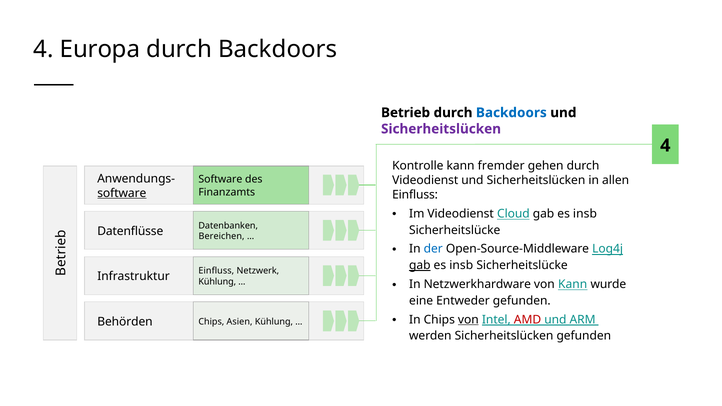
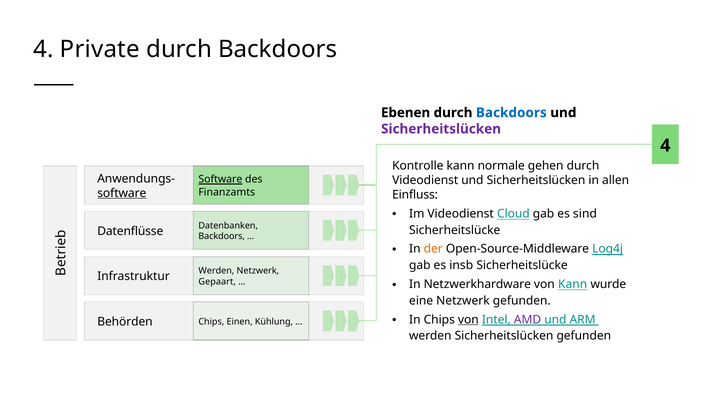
Europa: Europa -> Private
Betrieb: Betrieb -> Ebenen
fremder: fremder -> normale
Software at (220, 179) underline: none -> present
insb at (585, 214): insb -> sind
Bereichen at (222, 236): Bereichen -> Backdoors
der colour: blue -> orange
gab at (420, 265) underline: present -> none
Einfluss at (216, 271): Einfluss -> Werden
Kühlung at (217, 282): Kühlung -> Gepaart
eine Entweder: Entweder -> Netzwerk
AMD colour: red -> purple
Asien: Asien -> Einen
